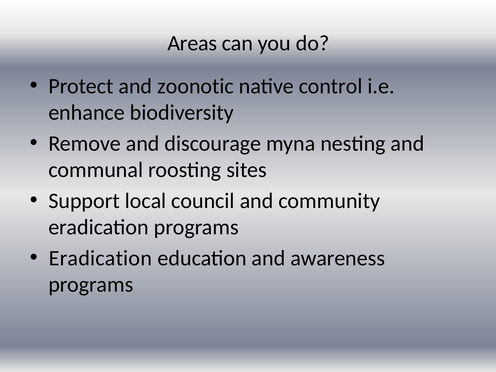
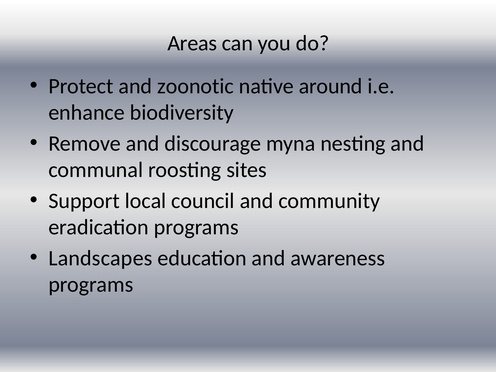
control: control -> around
Eradication at (100, 258): Eradication -> Landscapes
